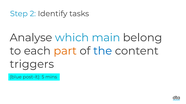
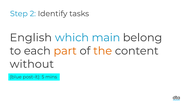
Analyse: Analyse -> English
the colour: blue -> orange
triggers: triggers -> without
